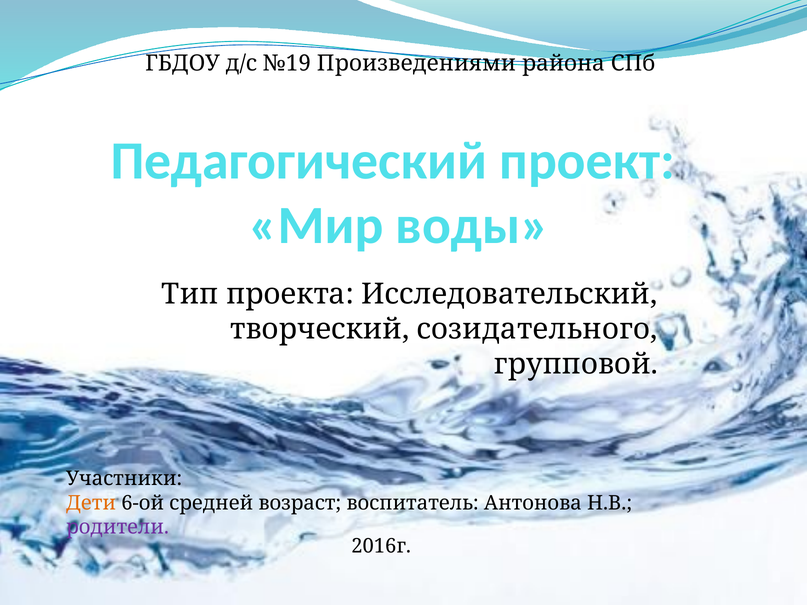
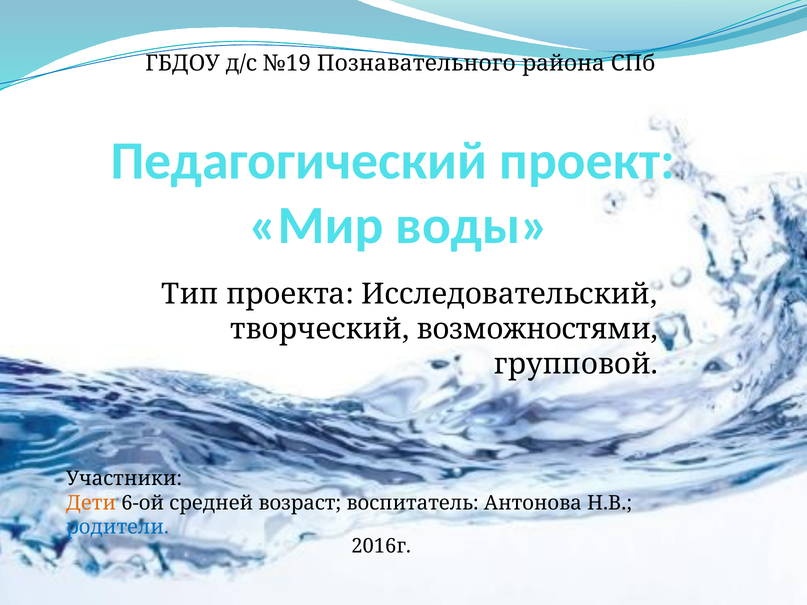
Произведениями: Произведениями -> Познавательного
созидательного: созидательного -> возможностями
родители colour: purple -> blue
